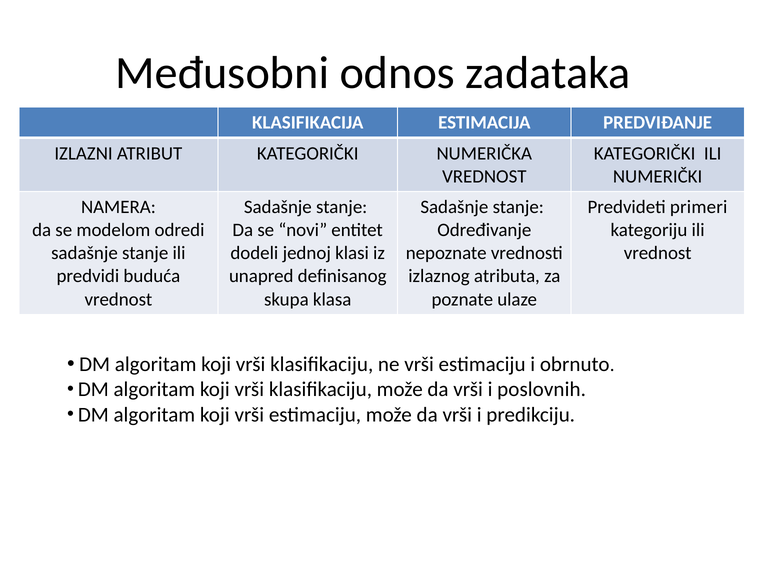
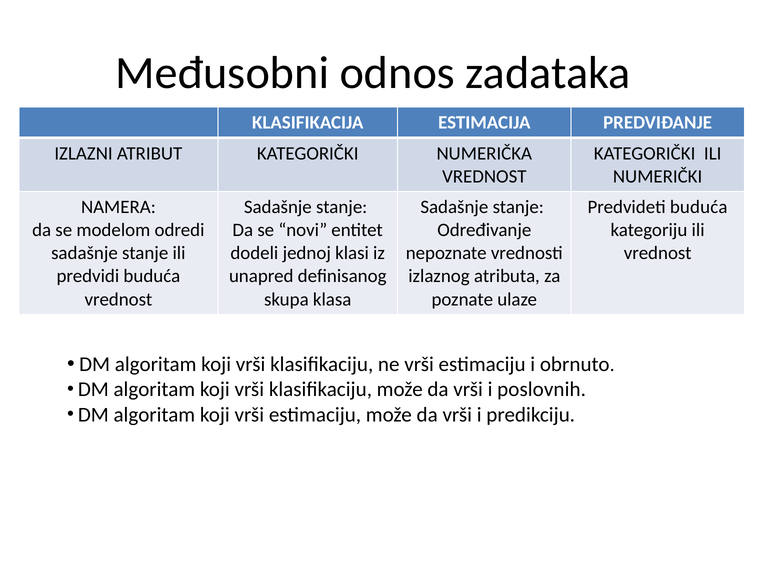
Predvideti primeri: primeri -> buduća
